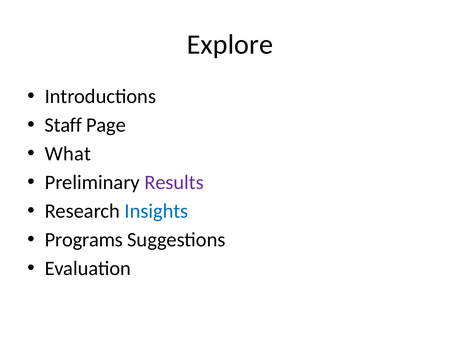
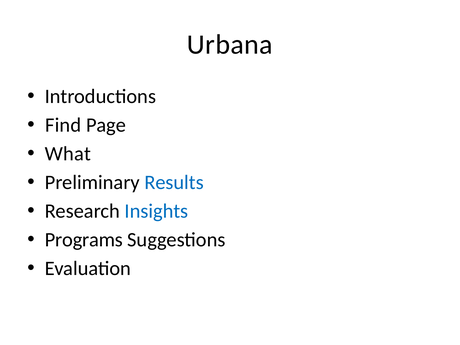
Explore: Explore -> Urbana
Staff: Staff -> Find
Results colour: purple -> blue
